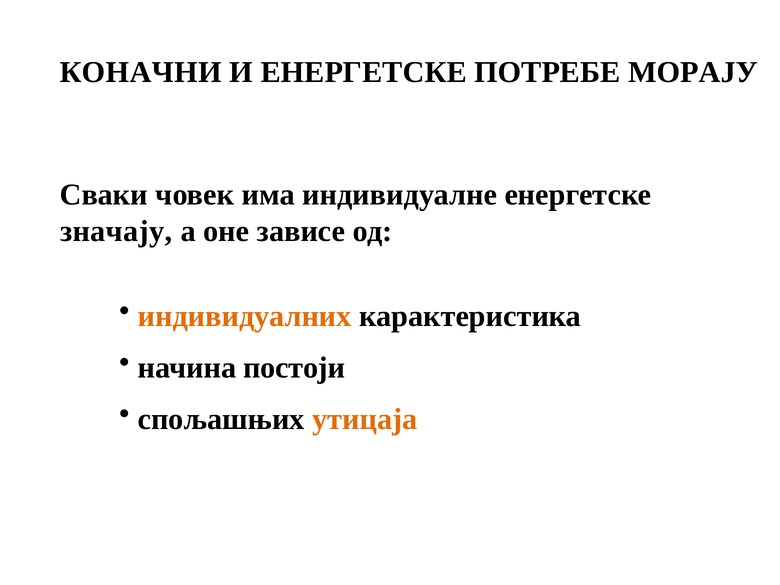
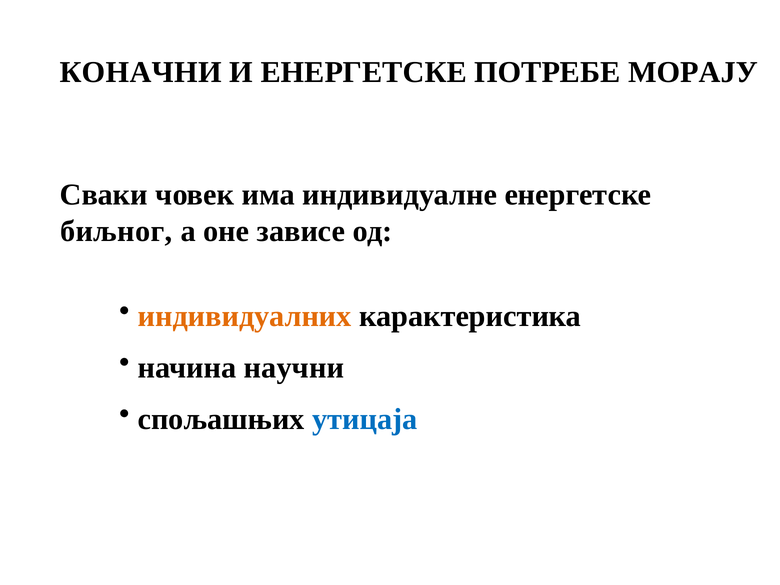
значају: значају -> биљног
постоји: постоји -> научни
утицаја colour: orange -> blue
